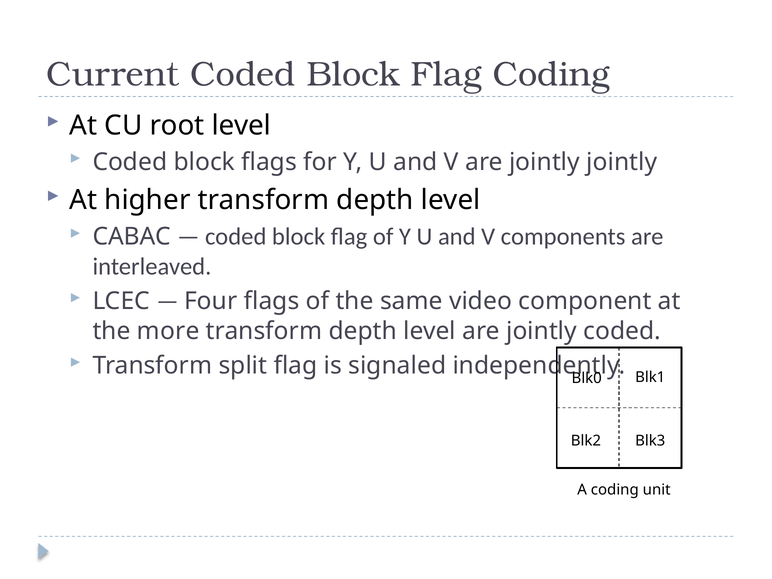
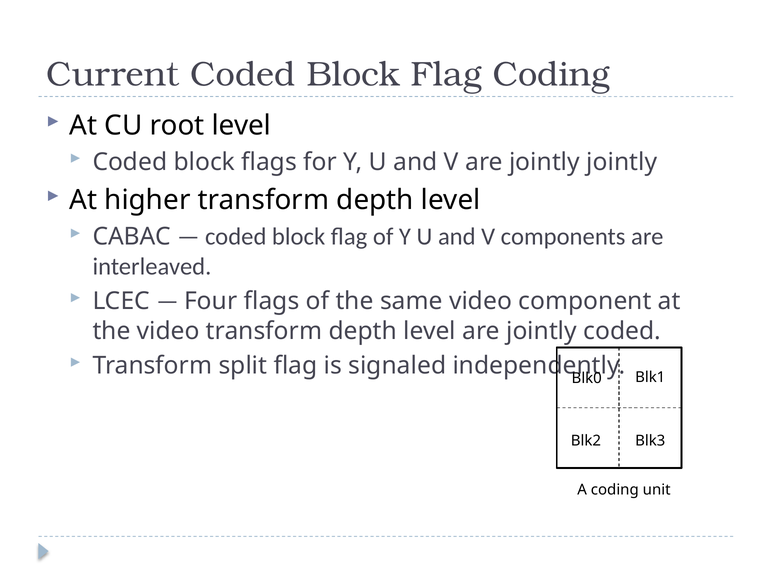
the more: more -> video
